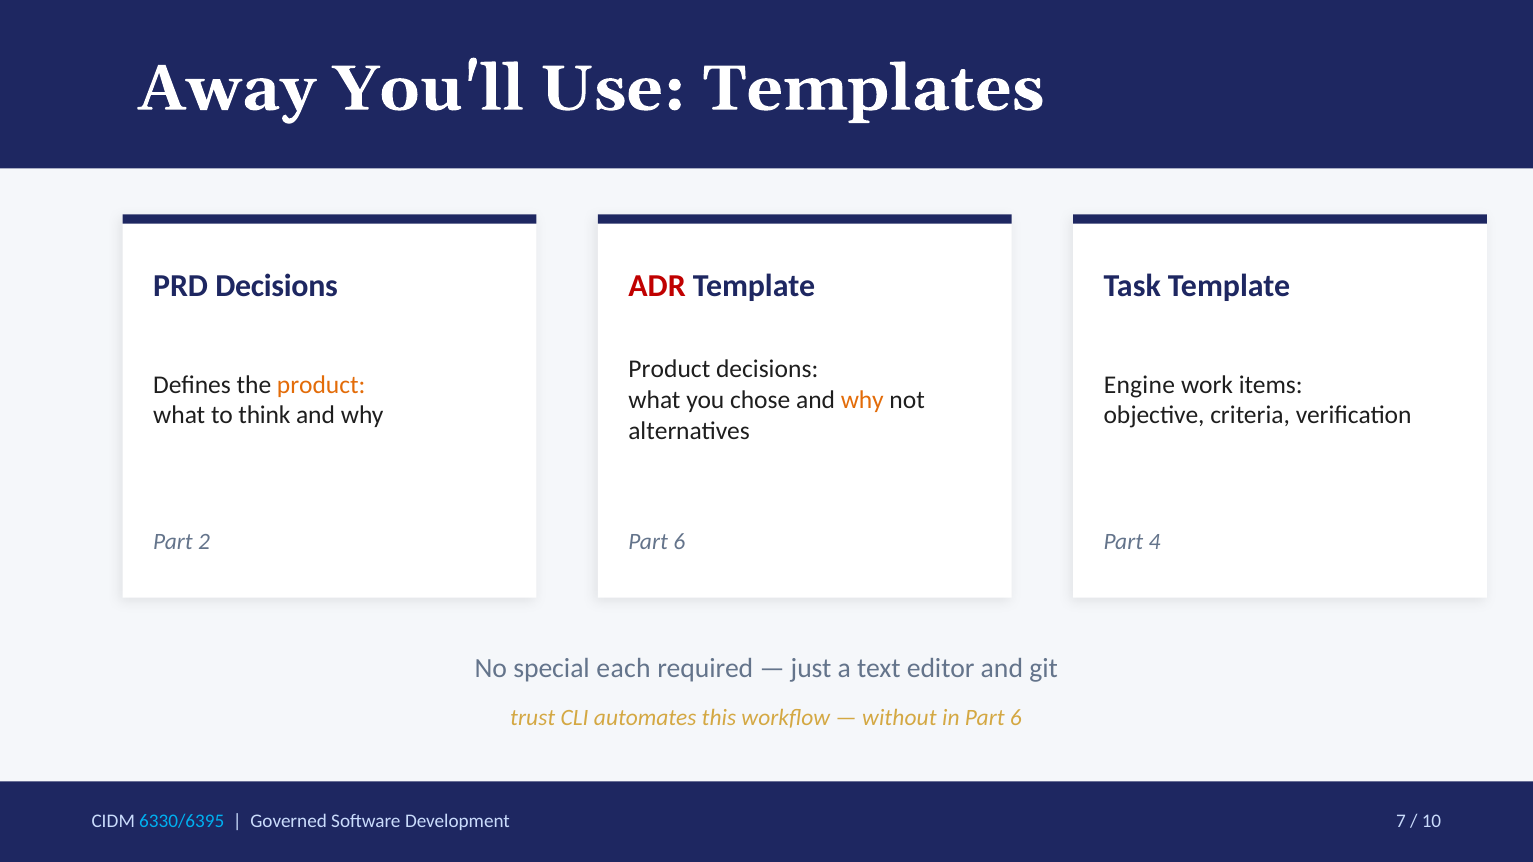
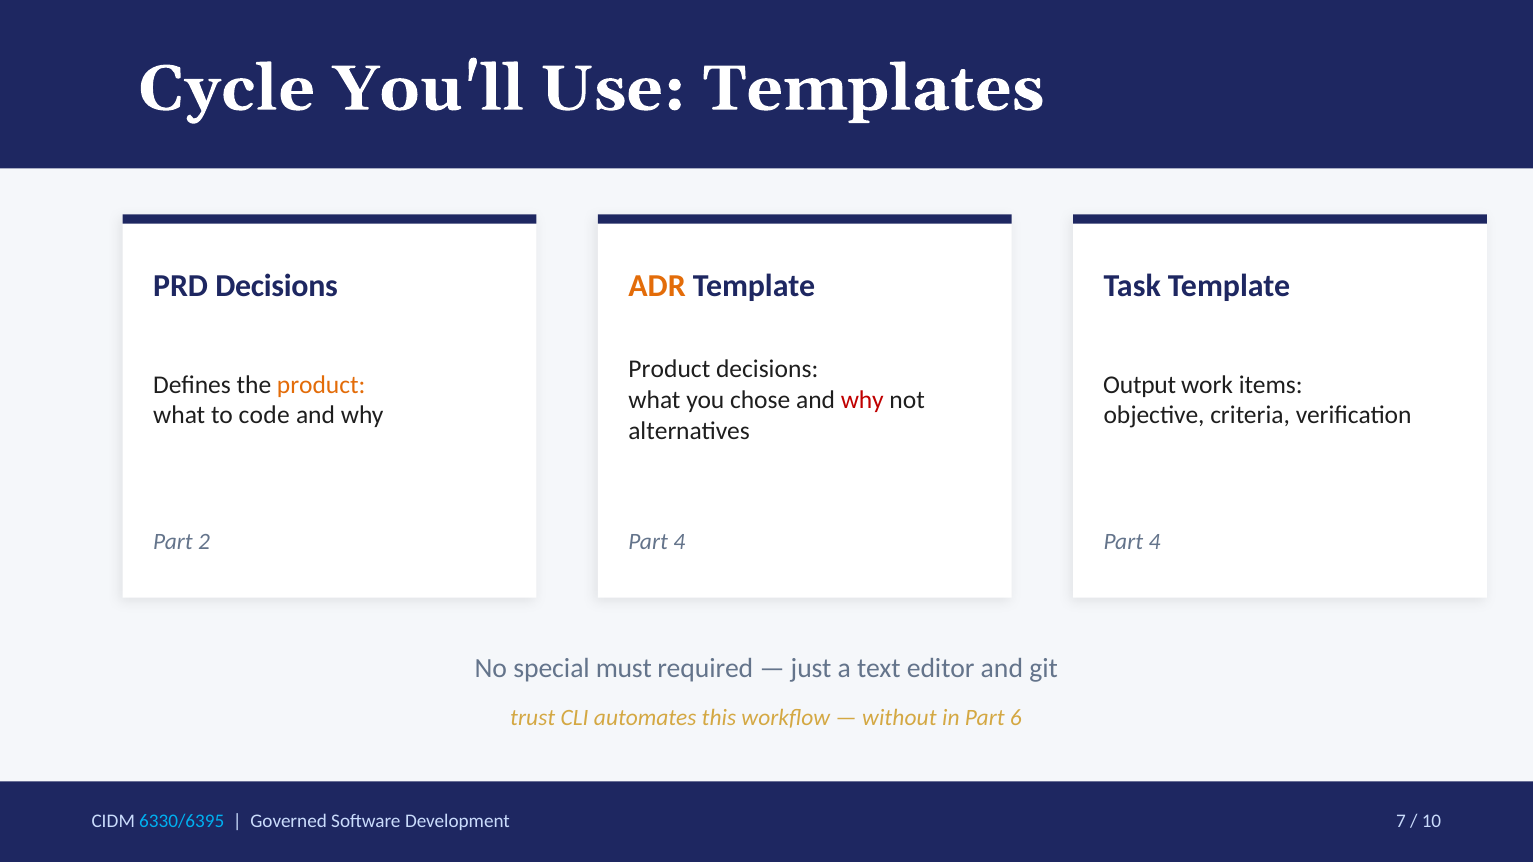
Away: Away -> Cycle
ADR colour: red -> orange
Engine: Engine -> Output
why at (862, 400) colour: orange -> red
think: think -> code
6 at (679, 542): 6 -> 4
each: each -> must
